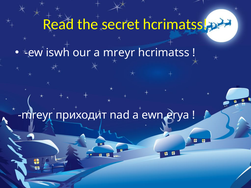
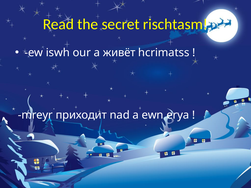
secret hcrimatss: hcrimatss -> rischtasm
a mreyr: mreyr -> живёт
